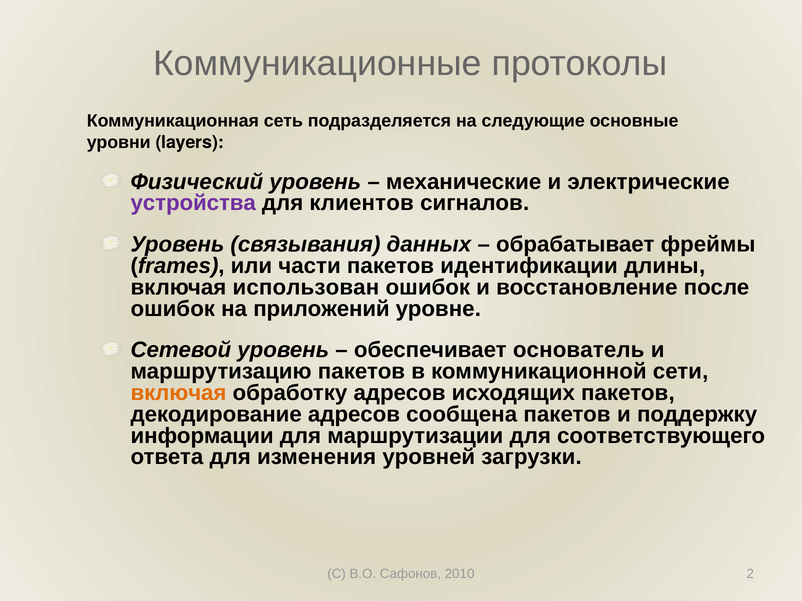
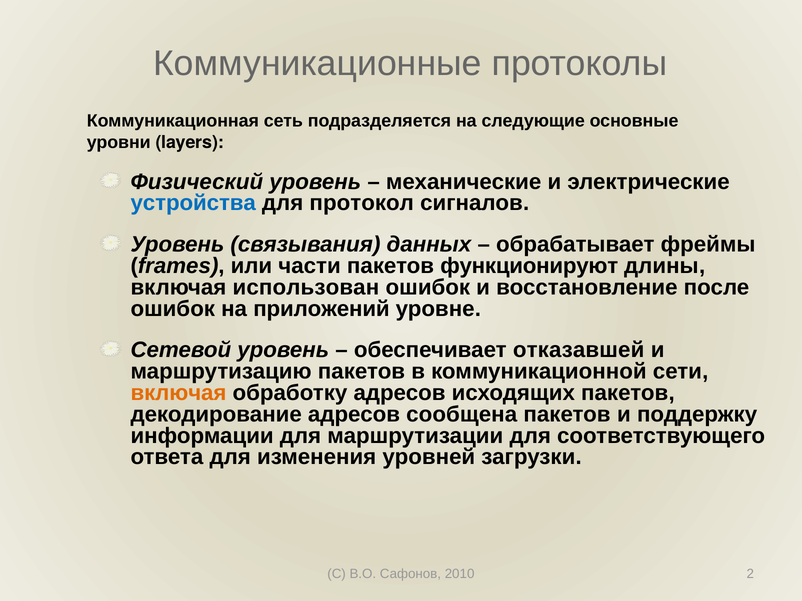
устройства colour: purple -> blue
клиентов: клиентов -> протокол
идентификации: идентификации -> функционируют
основатель: основатель -> отказавшей
